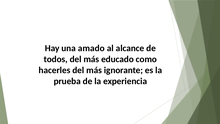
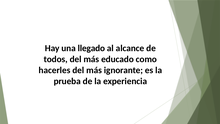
amado: amado -> llegado
